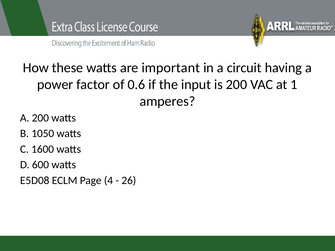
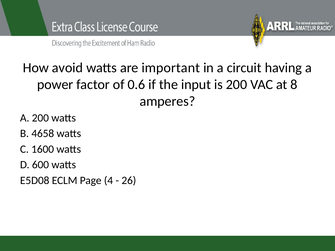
these: these -> avoid
1: 1 -> 8
1050: 1050 -> 4658
